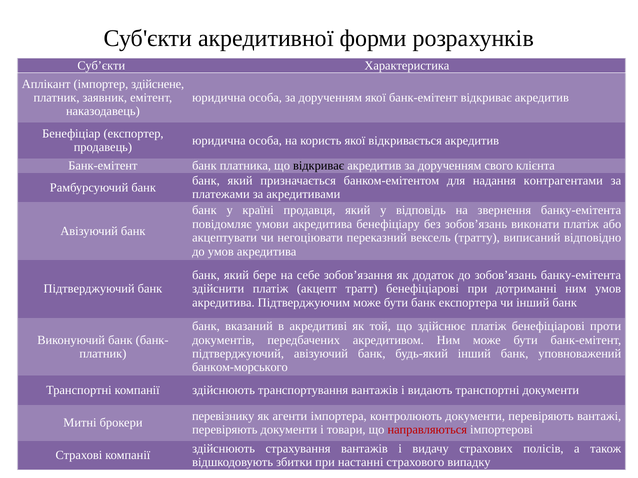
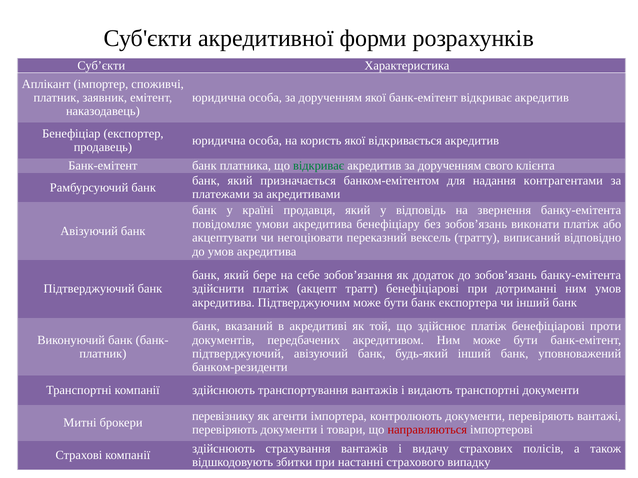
здійснене: здійснене -> споживчі
відкриває at (319, 166) colour: black -> green
банком-морського: банком-морського -> банком-резиденти
